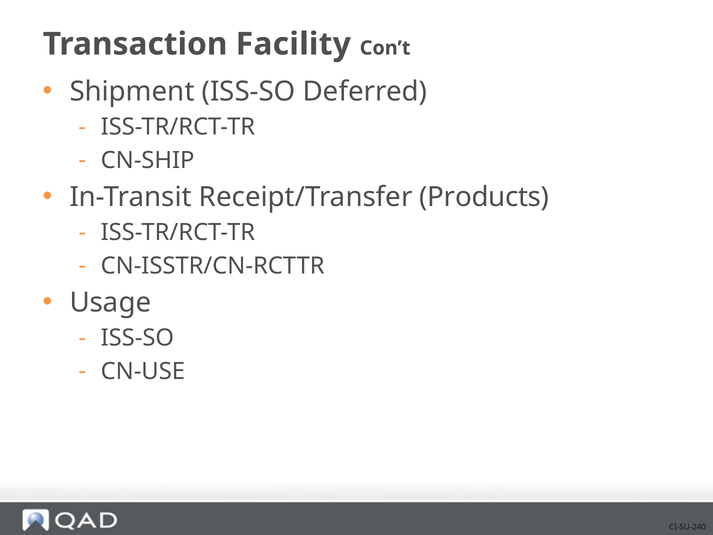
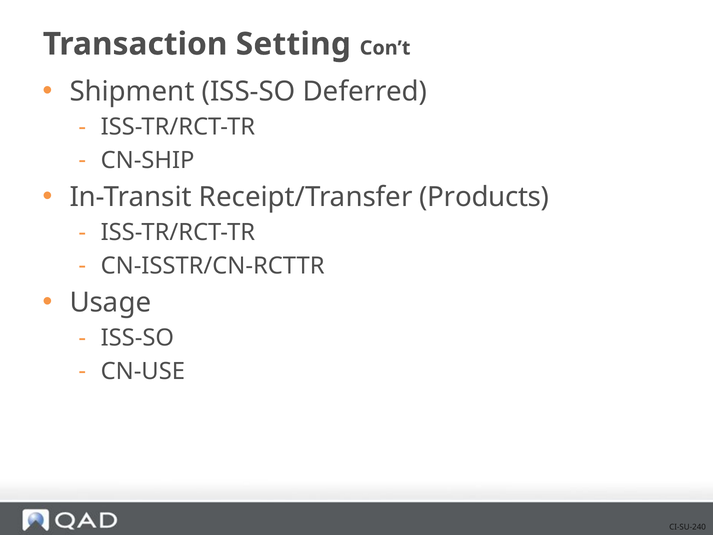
Facility: Facility -> Setting
